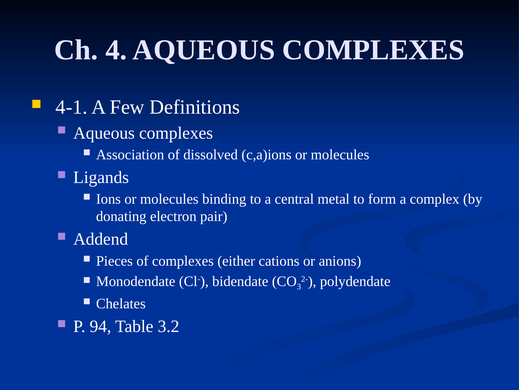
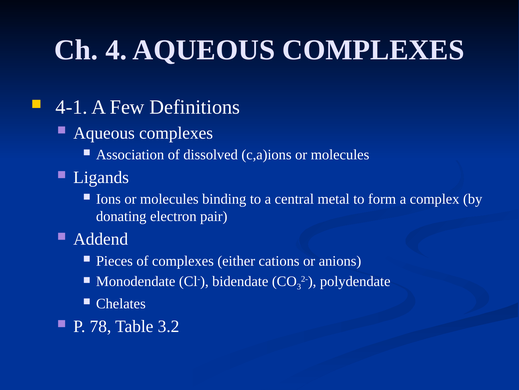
94: 94 -> 78
